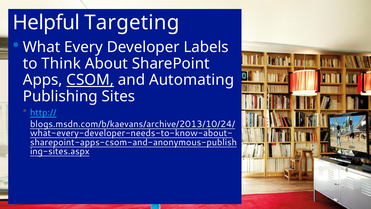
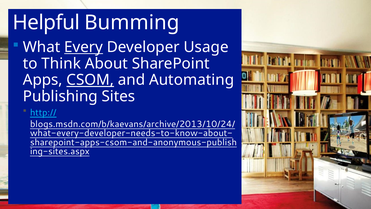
Targeting: Targeting -> Bumming
Every underline: none -> present
Labels: Labels -> Usage
